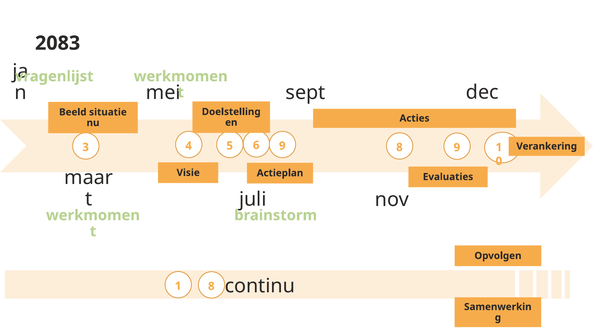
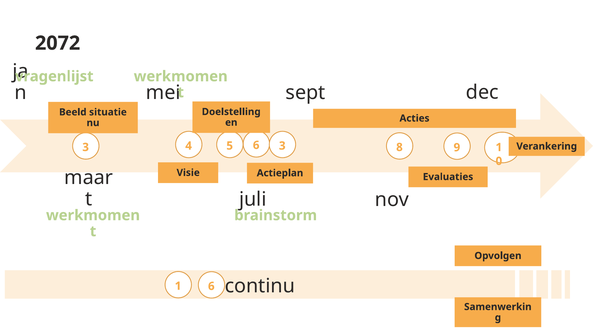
2083: 2083 -> 2072
4 6 9: 9 -> 3
1 8: 8 -> 6
